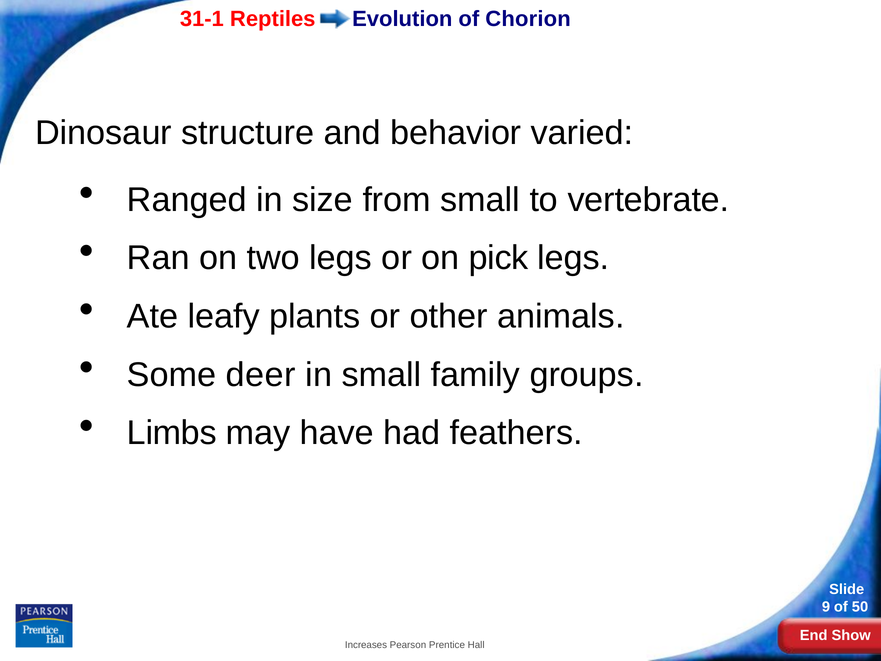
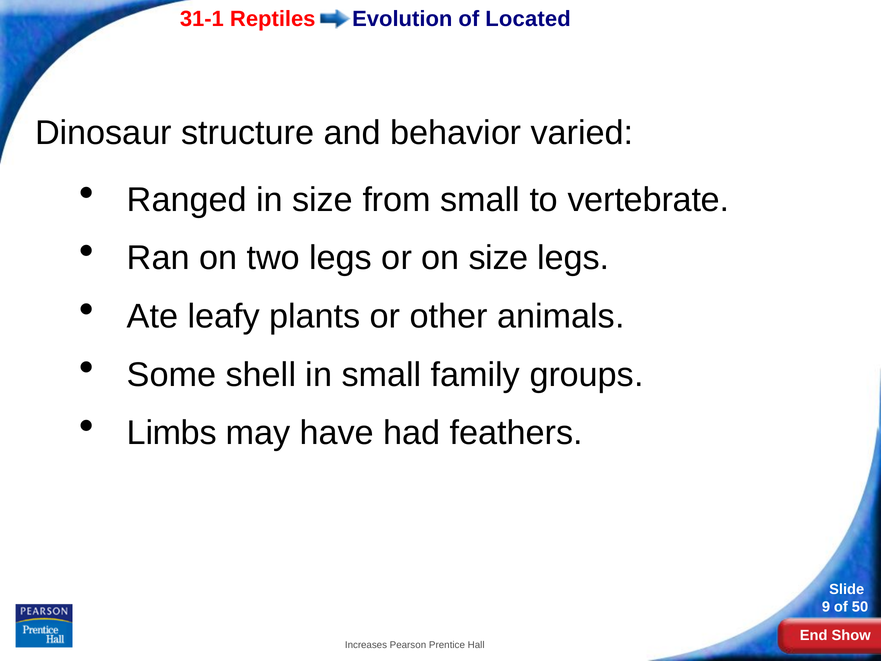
Chorion: Chorion -> Located
on pick: pick -> size
deer: deer -> shell
